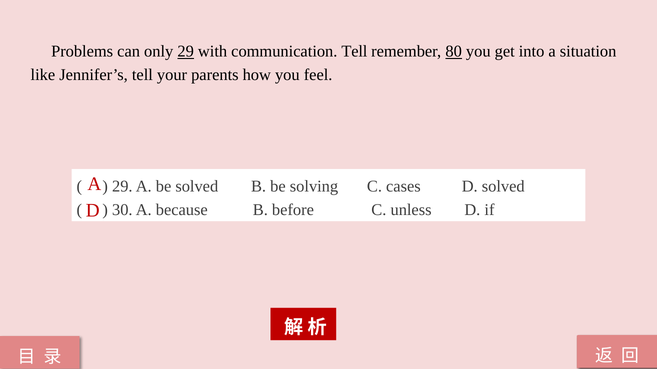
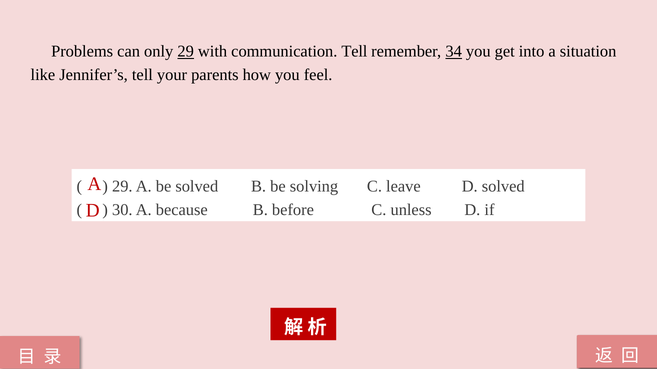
80: 80 -> 34
cases: cases -> leave
